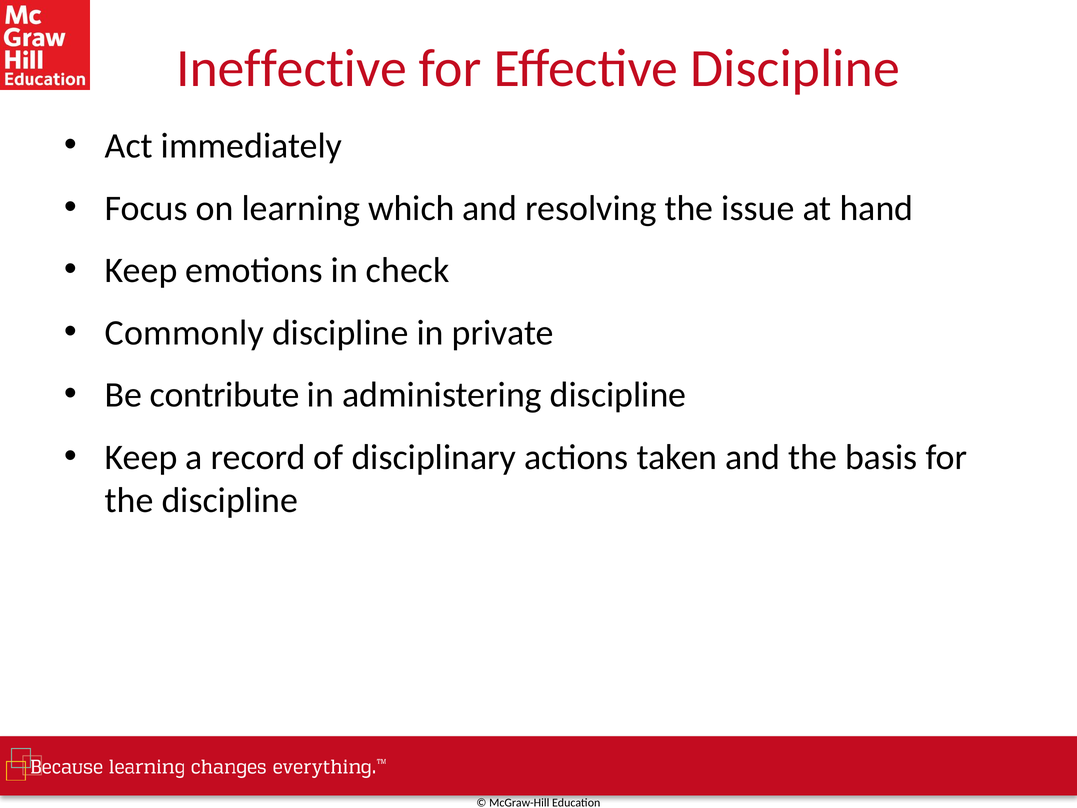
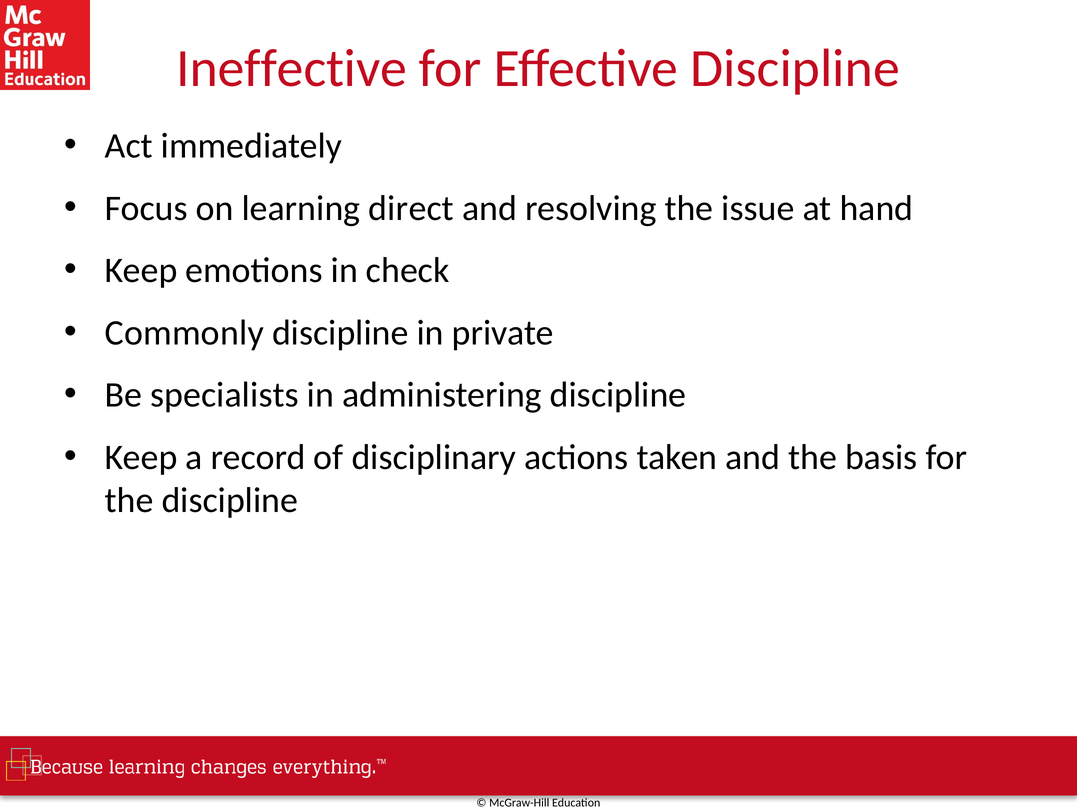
which: which -> direct
contribute: contribute -> specialists
